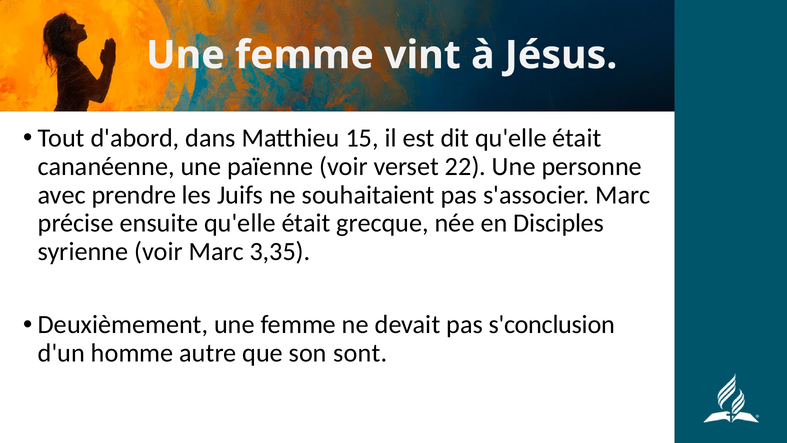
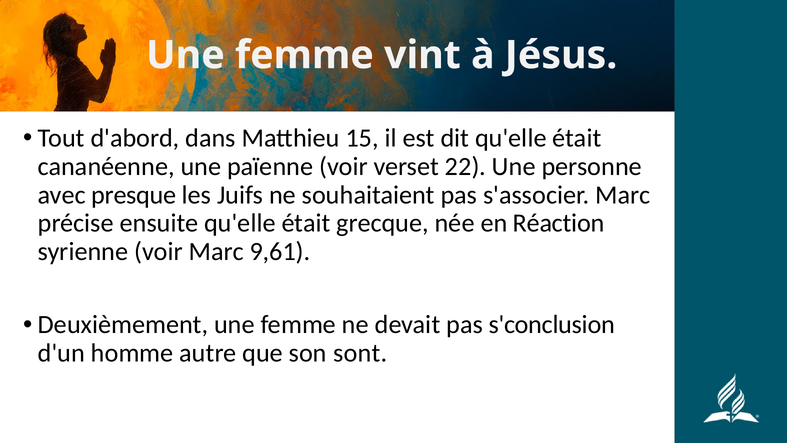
prendre: prendre -> presque
Disciples: Disciples -> Réaction
3,35: 3,35 -> 9,61
